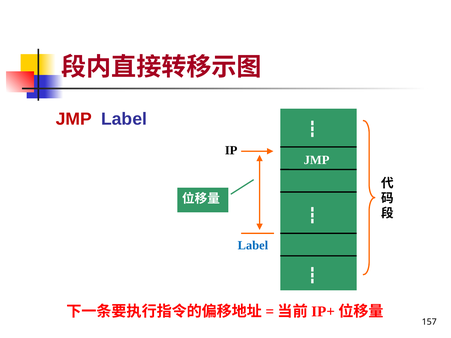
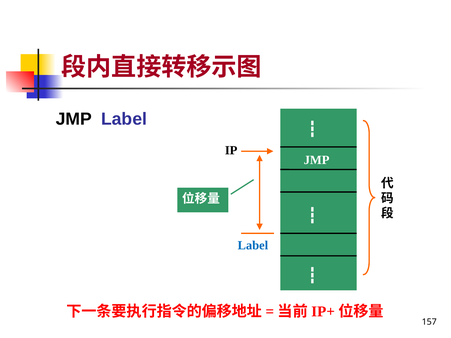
JMP at (74, 119) colour: red -> black
